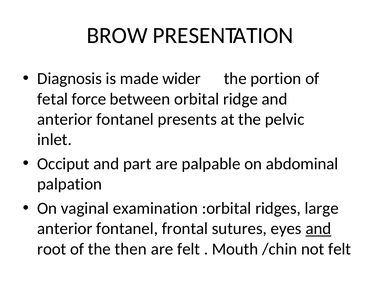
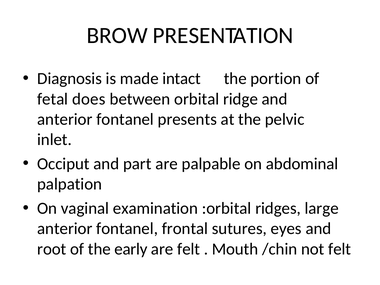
wider: wider -> intact
force: force -> does
and at (318, 229) underline: present -> none
then: then -> early
